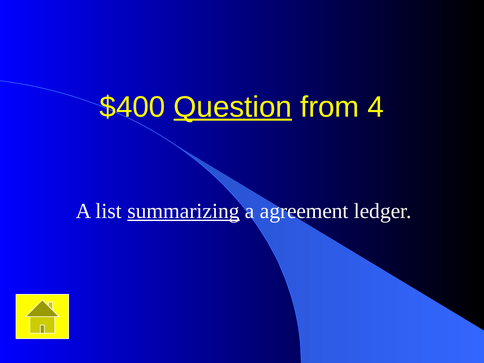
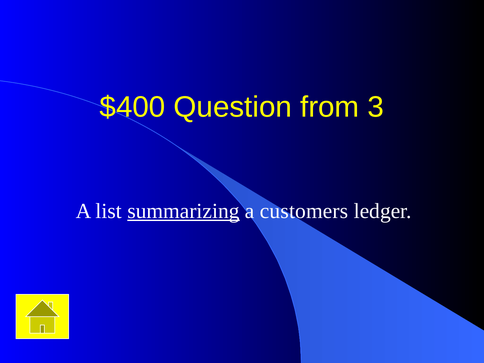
Question underline: present -> none
4: 4 -> 3
agreement: agreement -> customers
